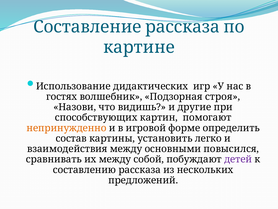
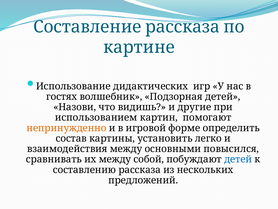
Подзорная строя: строя -> детей
способствующих: способствующих -> использованием
детей at (238, 159) colour: purple -> blue
